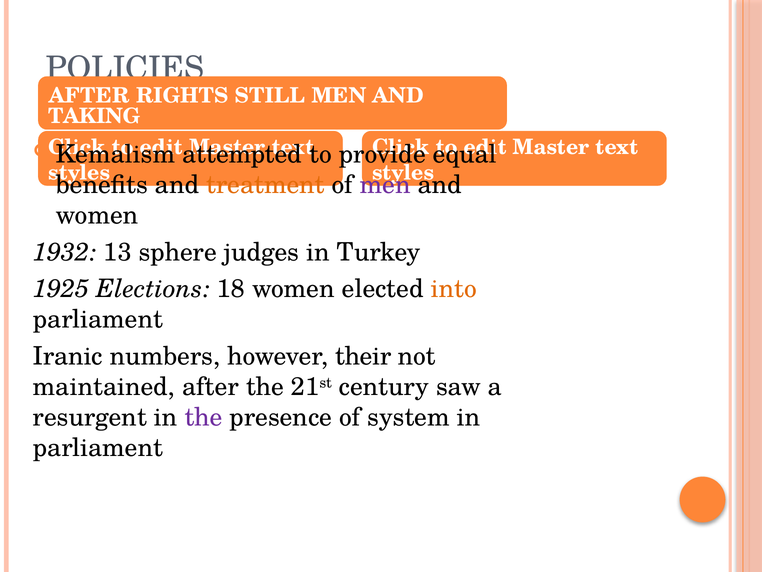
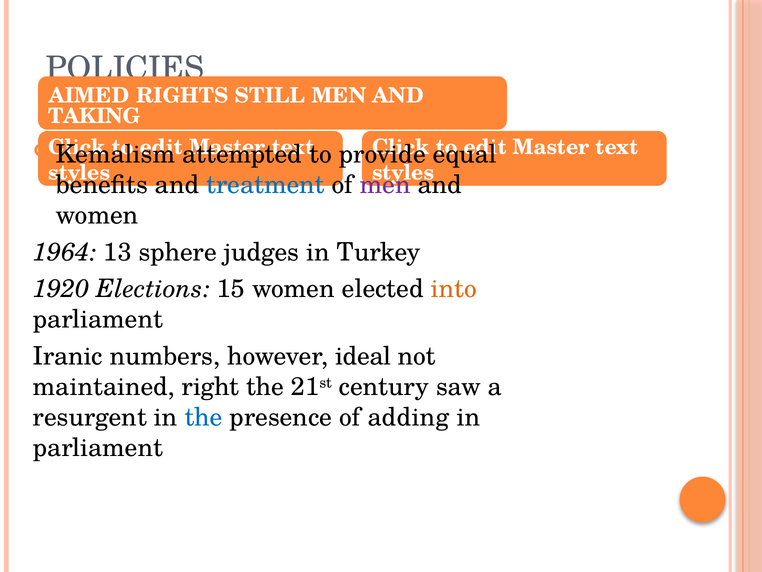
AFTER at (89, 96): AFTER -> AIMED
treatment colour: orange -> blue
1932: 1932 -> 1964
1925: 1925 -> 1920
18: 18 -> 15
their: their -> ideal
maintained after: after -> right
the at (204, 417) colour: purple -> blue
system: system -> adding
